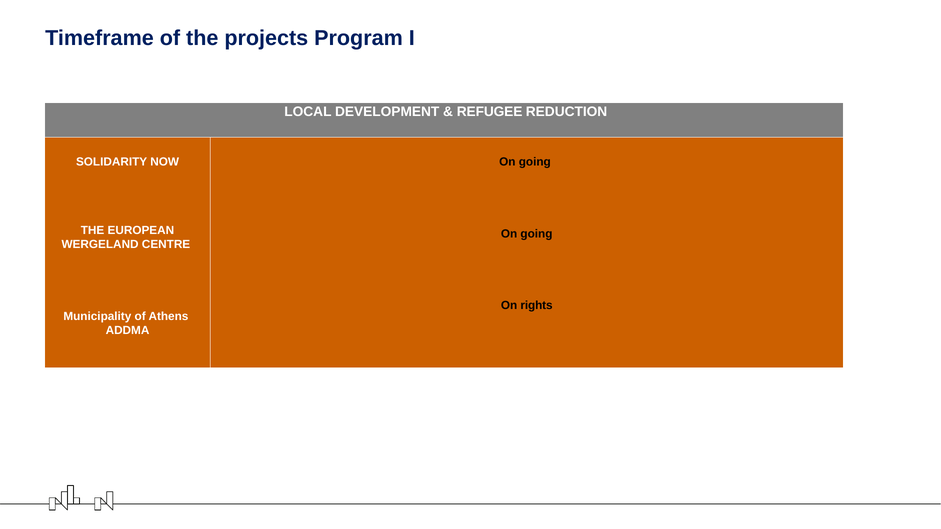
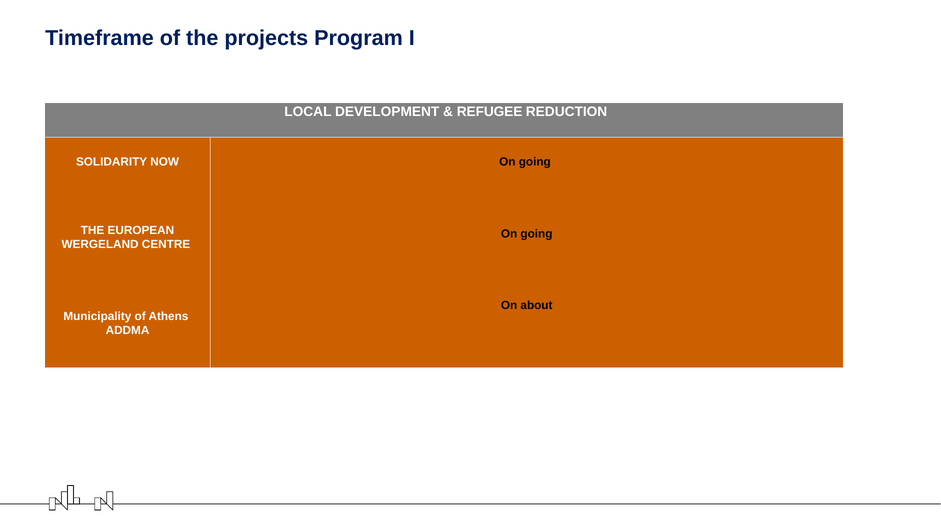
rights: rights -> about
